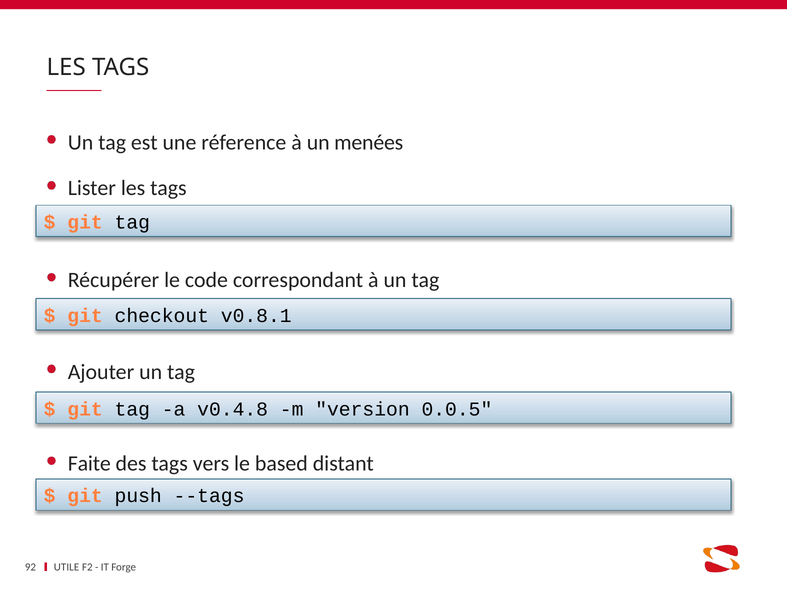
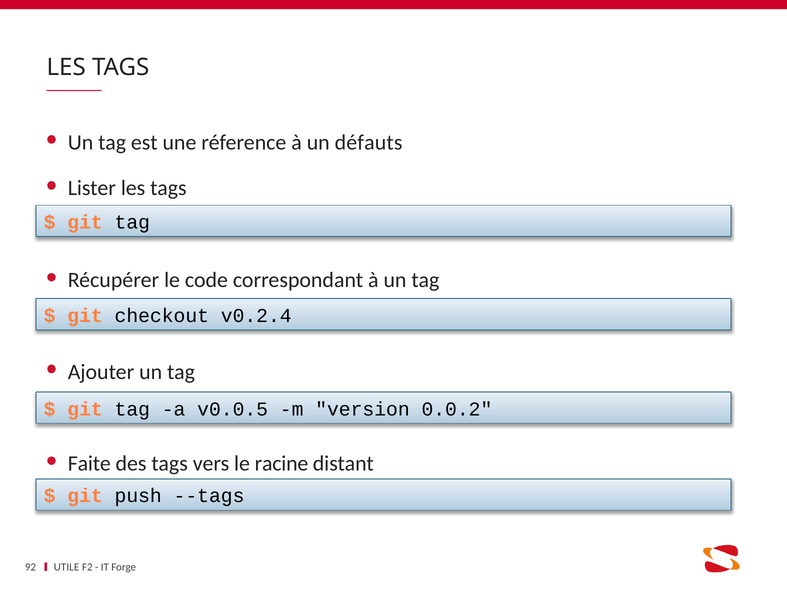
menées: menées -> défauts
v0.8.1: v0.8.1 -> v0.2.4
v0.4.8: v0.4.8 -> v0.0.5
0.0.5: 0.0.5 -> 0.0.2
based: based -> racine
